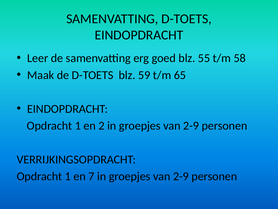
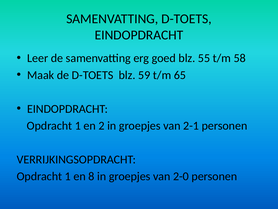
2-9 at (191, 125): 2-9 -> 2-1
7: 7 -> 8
2-9 at (181, 176): 2-9 -> 2-0
